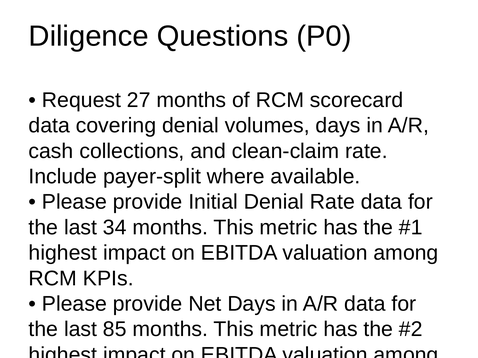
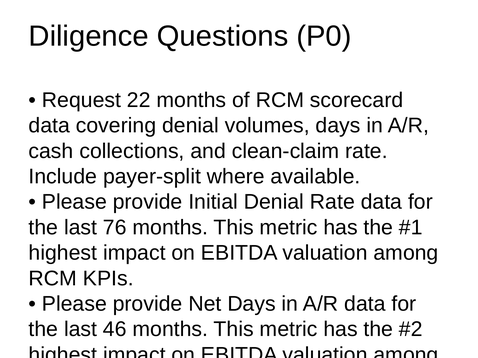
27: 27 -> 22
34: 34 -> 76
85: 85 -> 46
